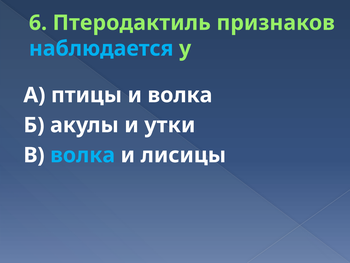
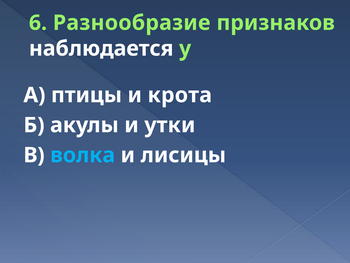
Птеродактиль: Птеродактиль -> Разнообразие
наблюдается colour: light blue -> white
и волка: волка -> крота
